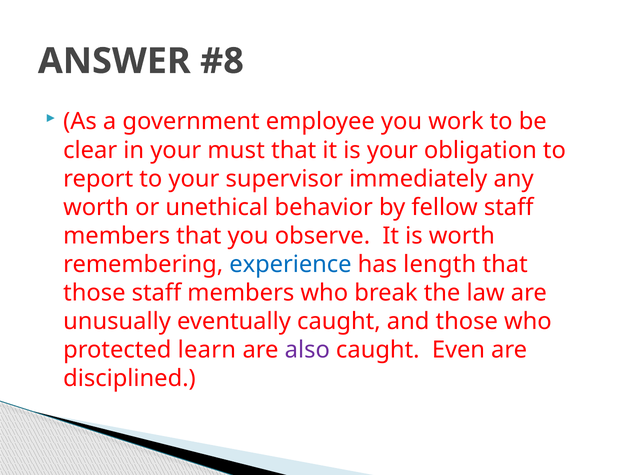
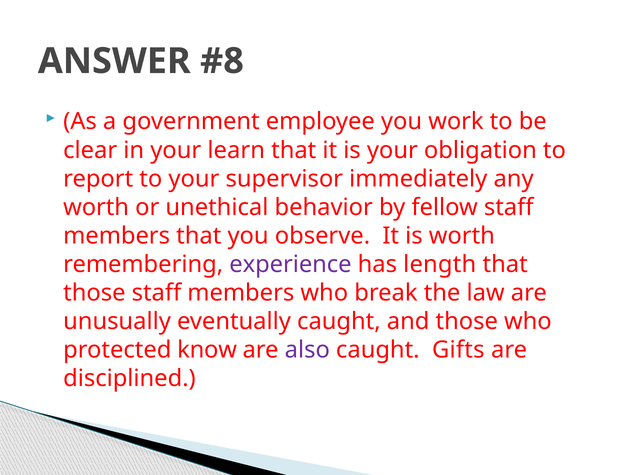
must: must -> learn
experience colour: blue -> purple
learn: learn -> know
Even: Even -> Gifts
